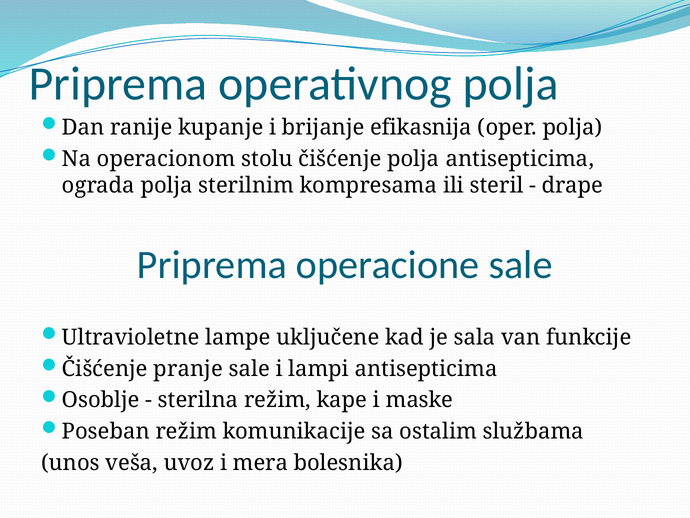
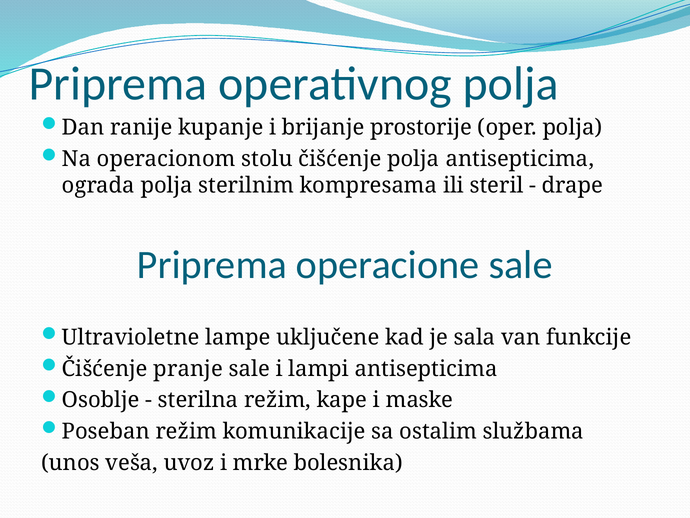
efikasnija: efikasnija -> prostorije
mera: mera -> mrke
